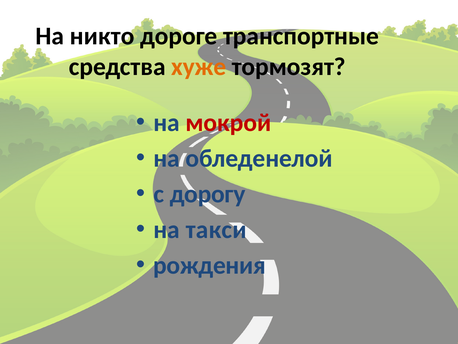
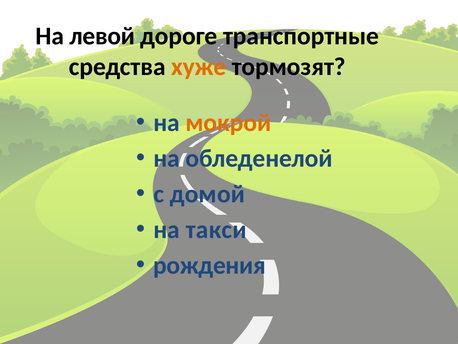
никто: никто -> левой
мокрой colour: red -> orange
дорогу: дорогу -> домой
